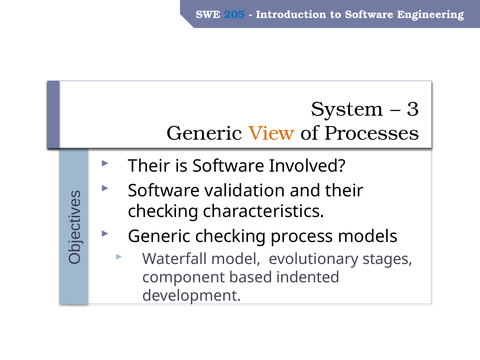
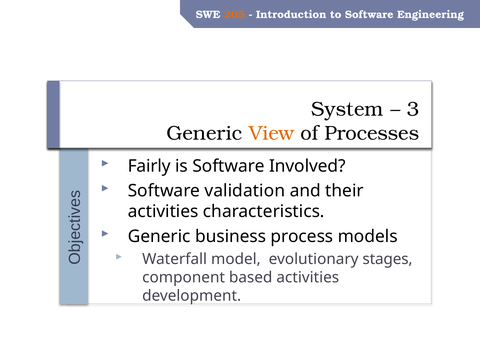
205 colour: blue -> orange
Their at (149, 166): Their -> Fairly
checking at (163, 212): checking -> activities
Generic checking: checking -> business
based indented: indented -> activities
